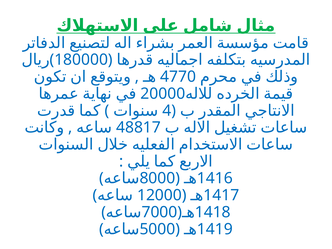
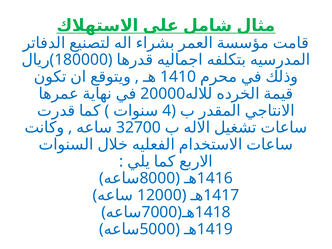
4770: 4770 -> 1410
48817: 48817 -> 32700
